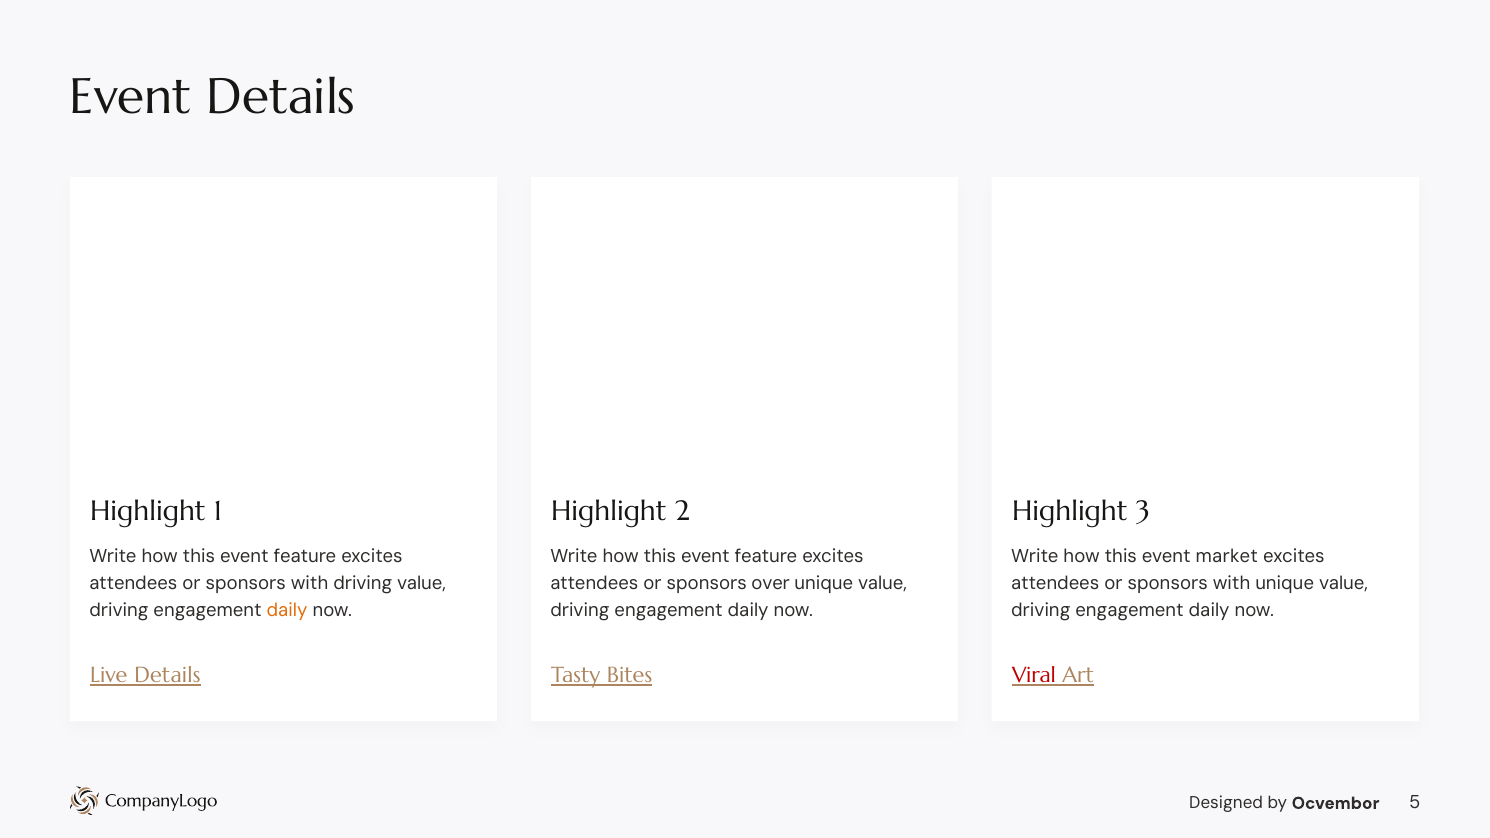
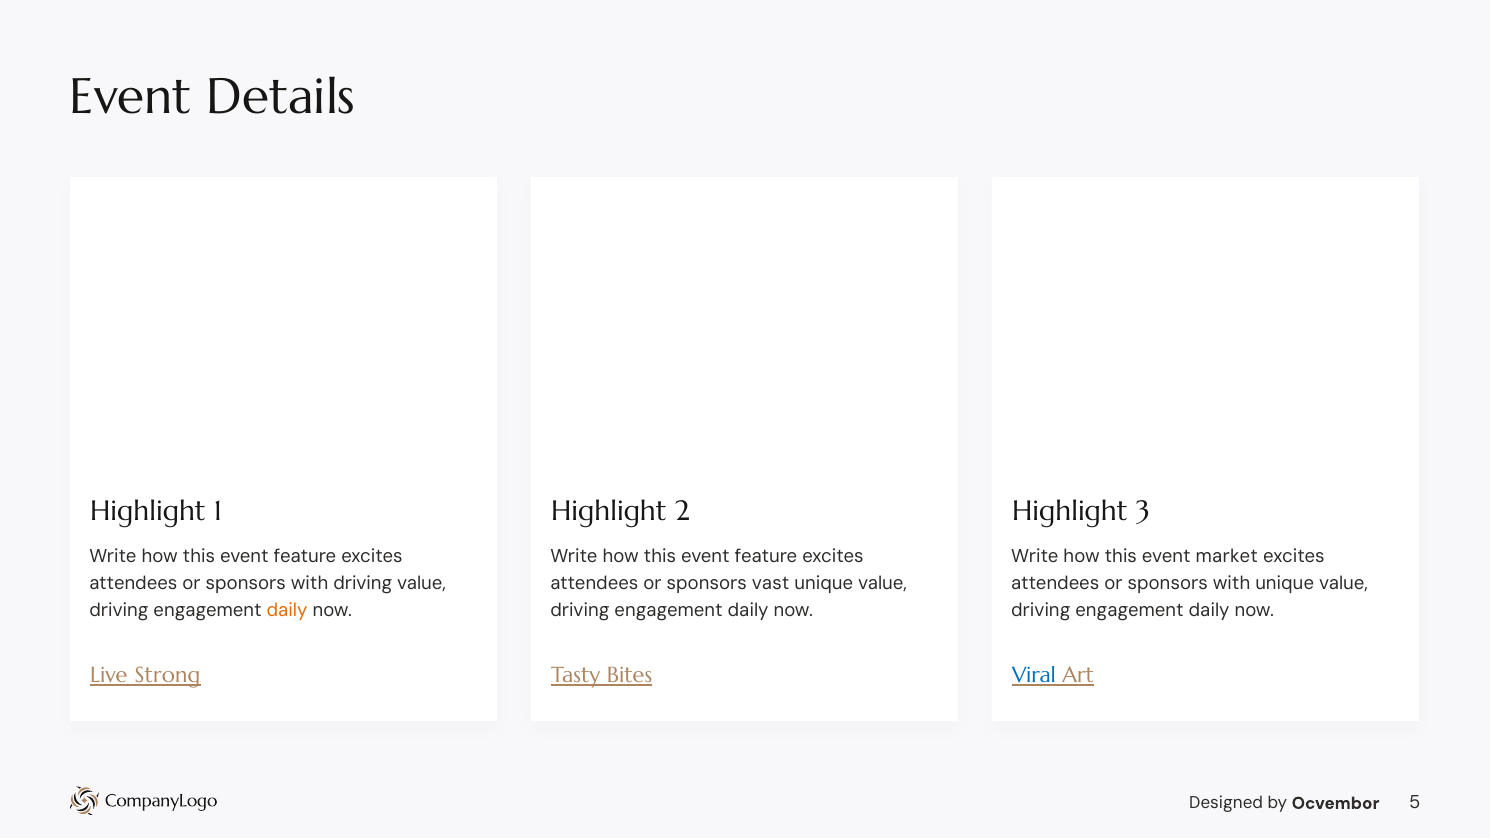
over: over -> vast
Live Details: Details -> Strong
Viral colour: red -> blue
